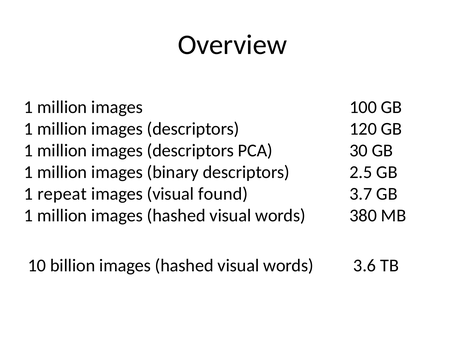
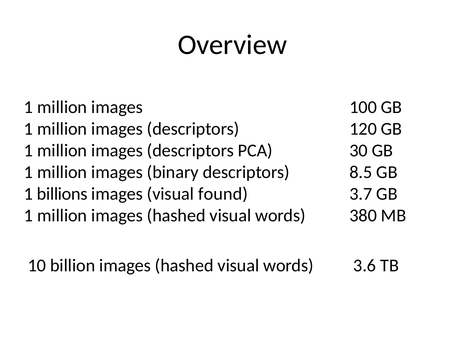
2.5: 2.5 -> 8.5
repeat: repeat -> billions
